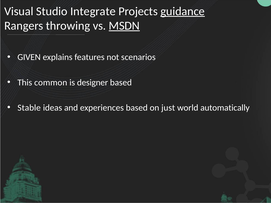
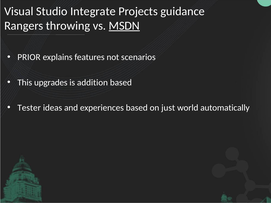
guidance underline: present -> none
GIVEN: GIVEN -> PRIOR
common: common -> upgrades
designer: designer -> addition
Stable: Stable -> Tester
